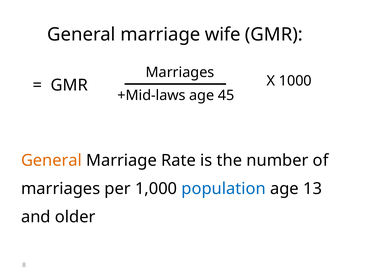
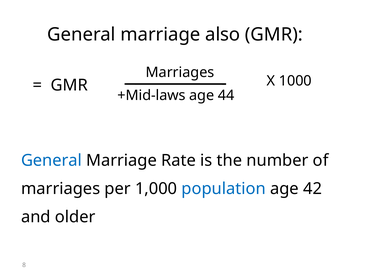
wife: wife -> also
45: 45 -> 44
General at (51, 161) colour: orange -> blue
13: 13 -> 42
